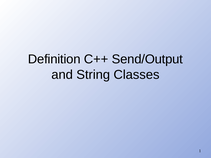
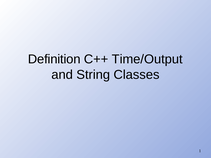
Send/Output: Send/Output -> Time/Output
